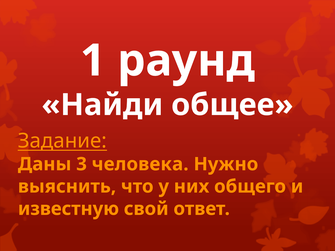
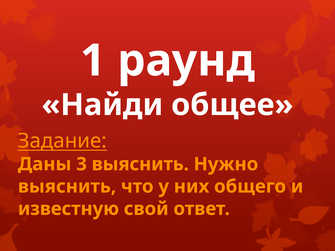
3 человека: человека -> выяснить
